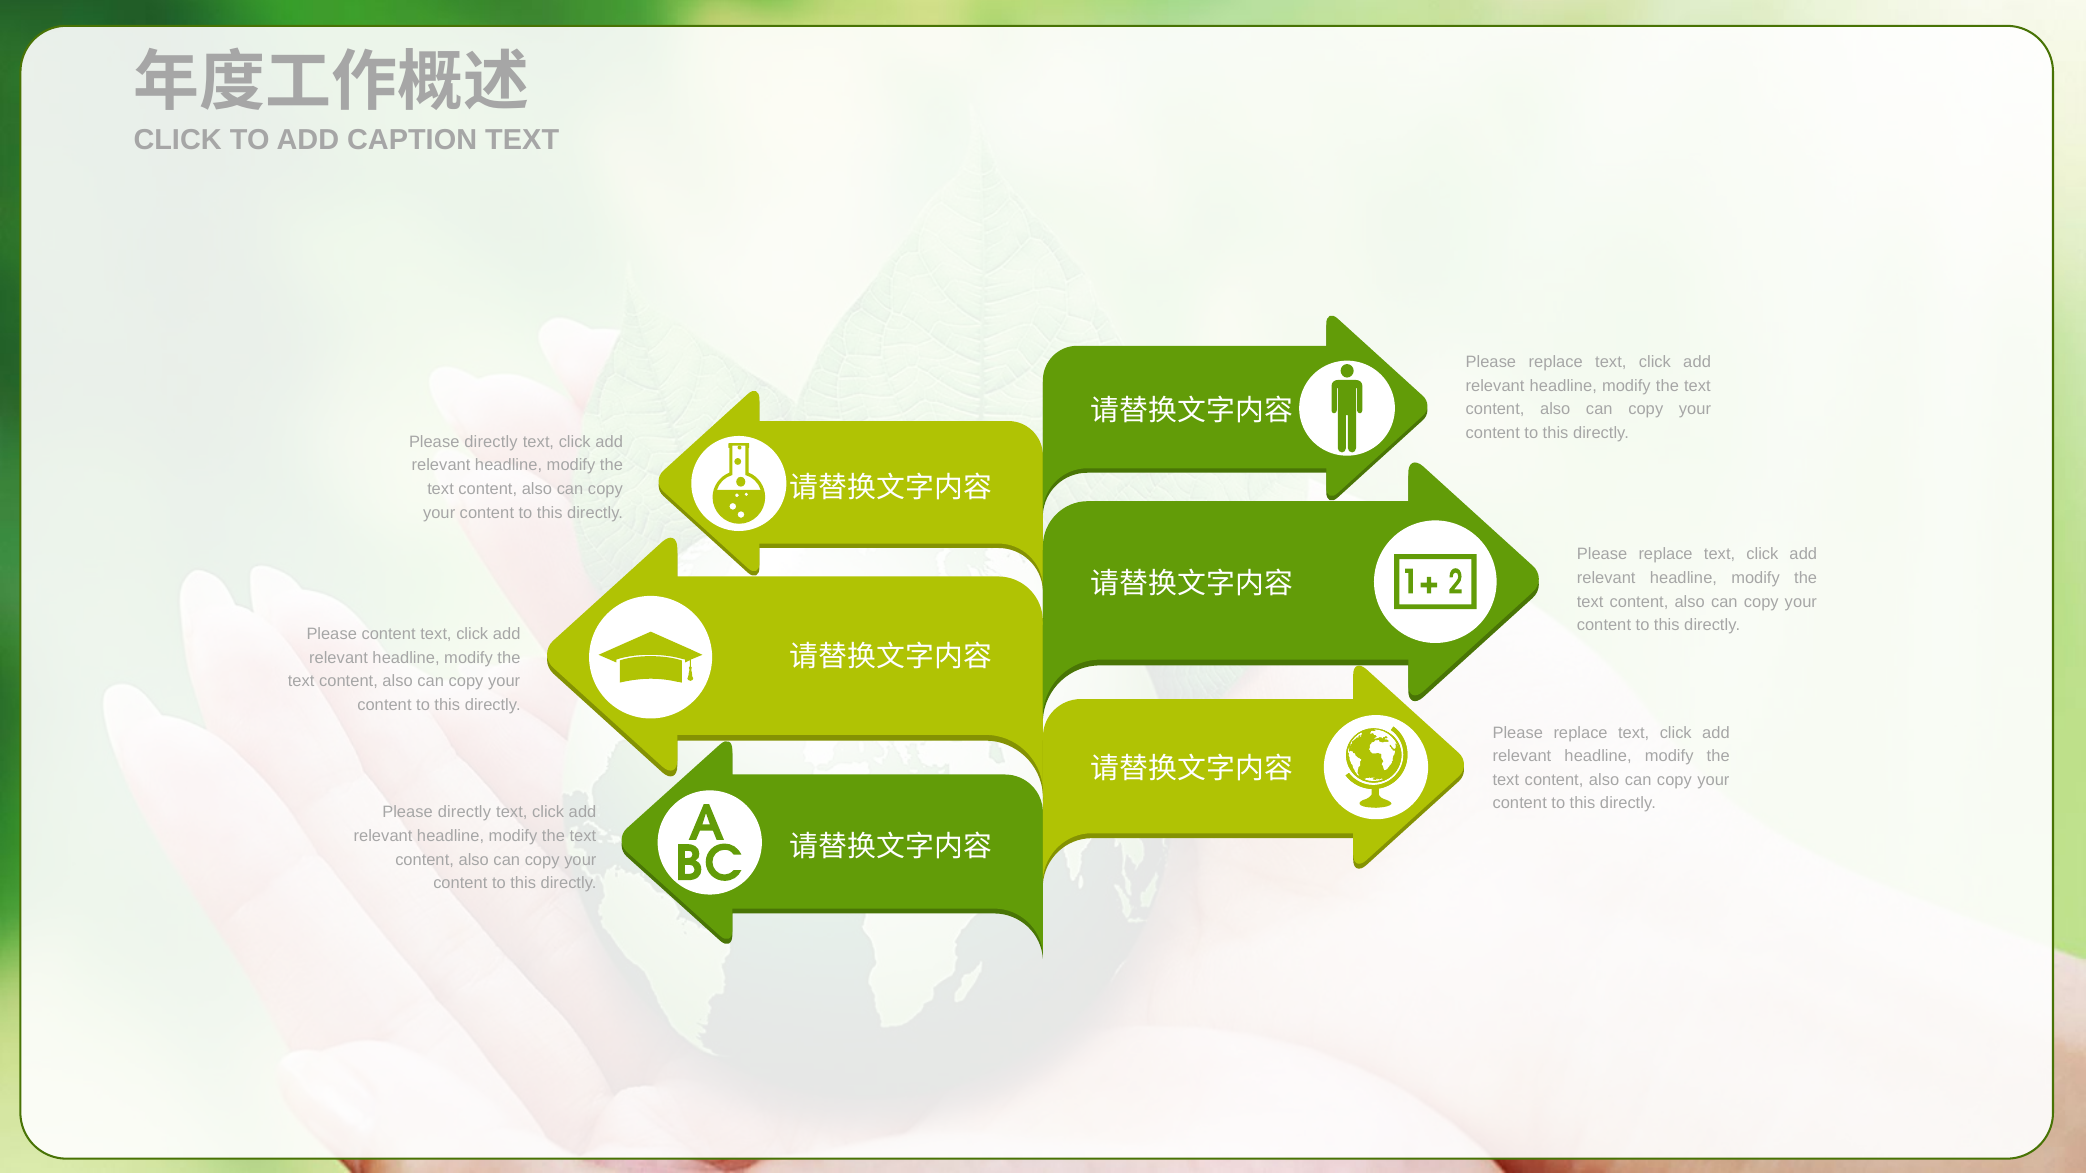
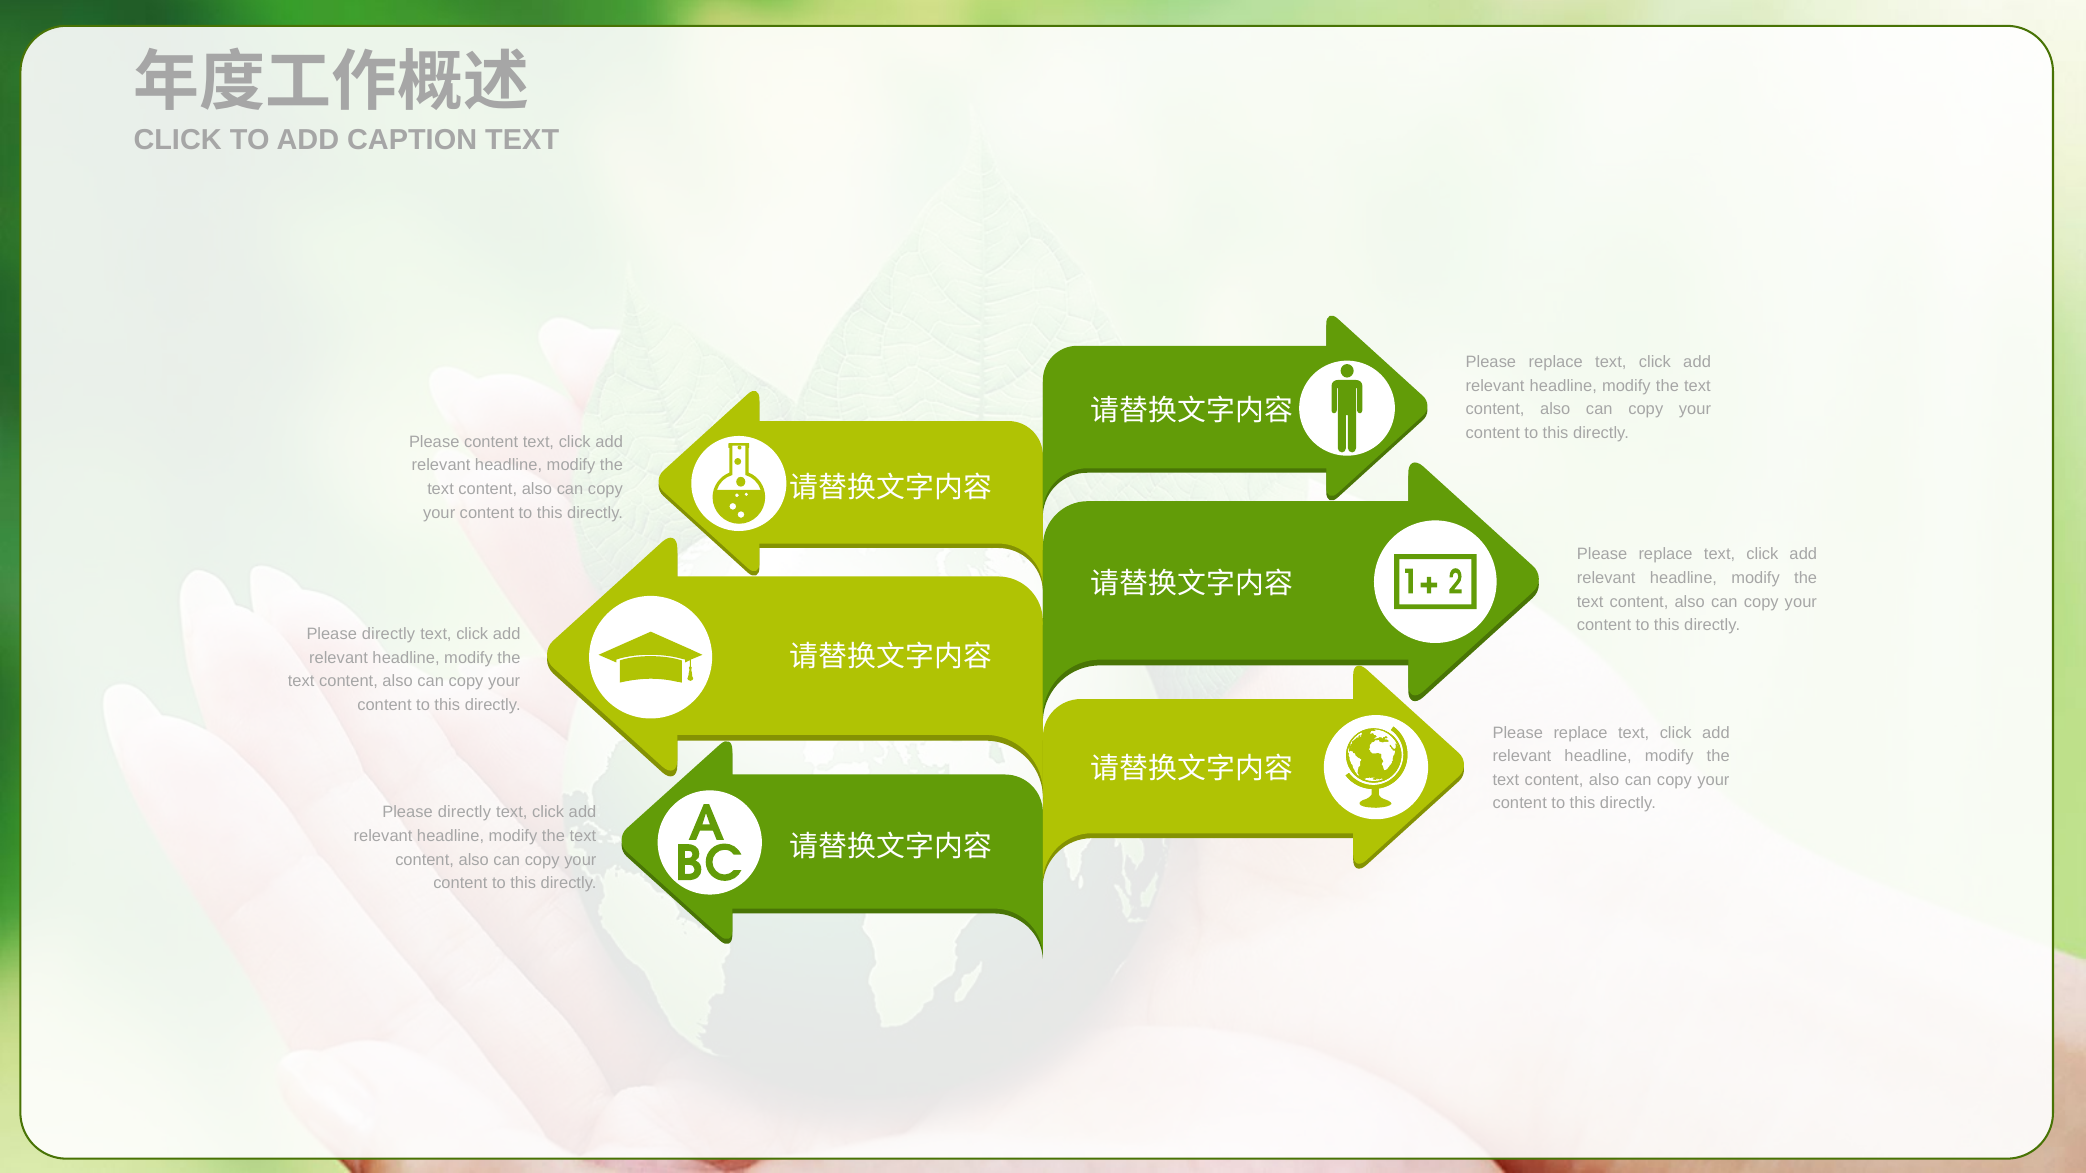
directly at (491, 442): directly -> content
content at (389, 634): content -> directly
